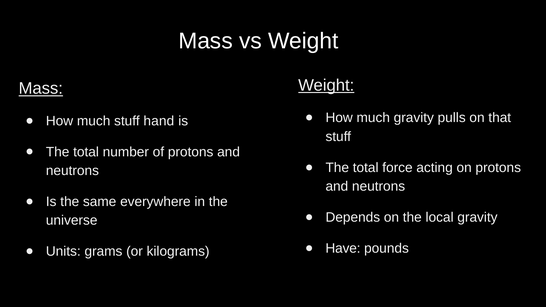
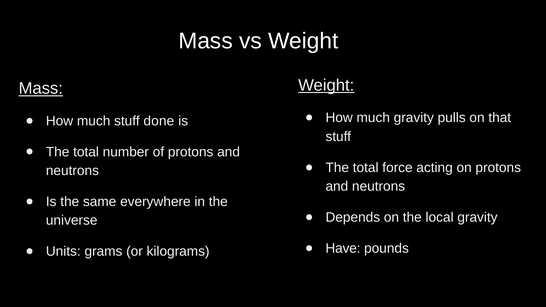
hand: hand -> done
